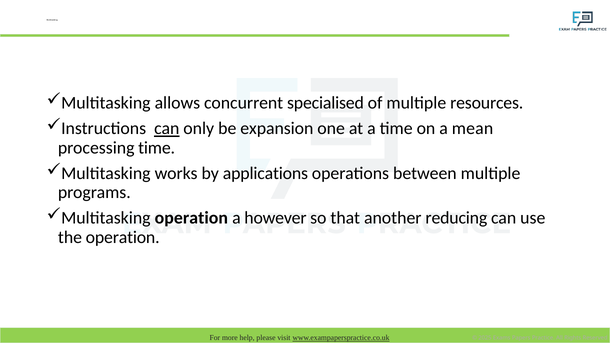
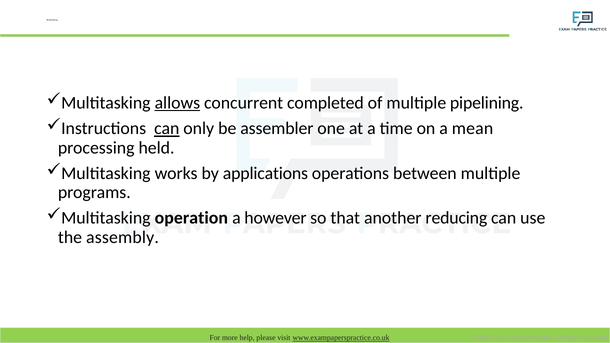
allows underline: none -> present
specialised: specialised -> completed
resources: resources -> pipelining
expansion: expansion -> assembler
processing time: time -> held
the operation: operation -> assembly
